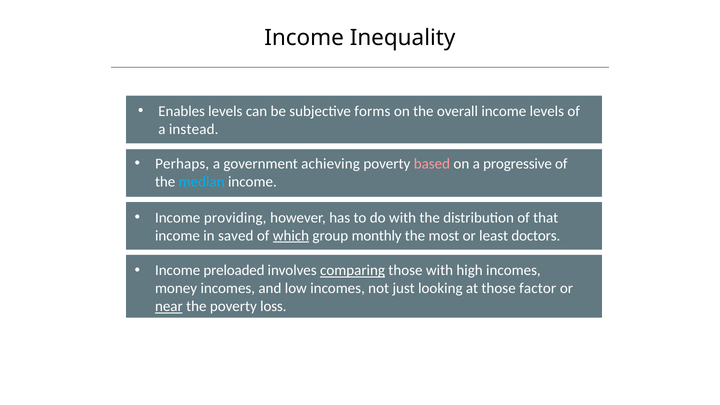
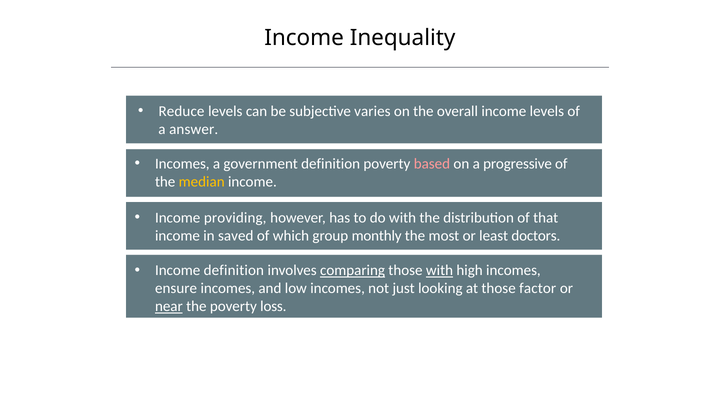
Enables: Enables -> Reduce
forms: forms -> varies
instead: instead -> answer
Perhaps at (182, 164): Perhaps -> Incomes
government achieving: achieving -> definition
median colour: light blue -> yellow
which underline: present -> none
Income preloaded: preloaded -> definition
with at (440, 270) underline: none -> present
money: money -> ensure
